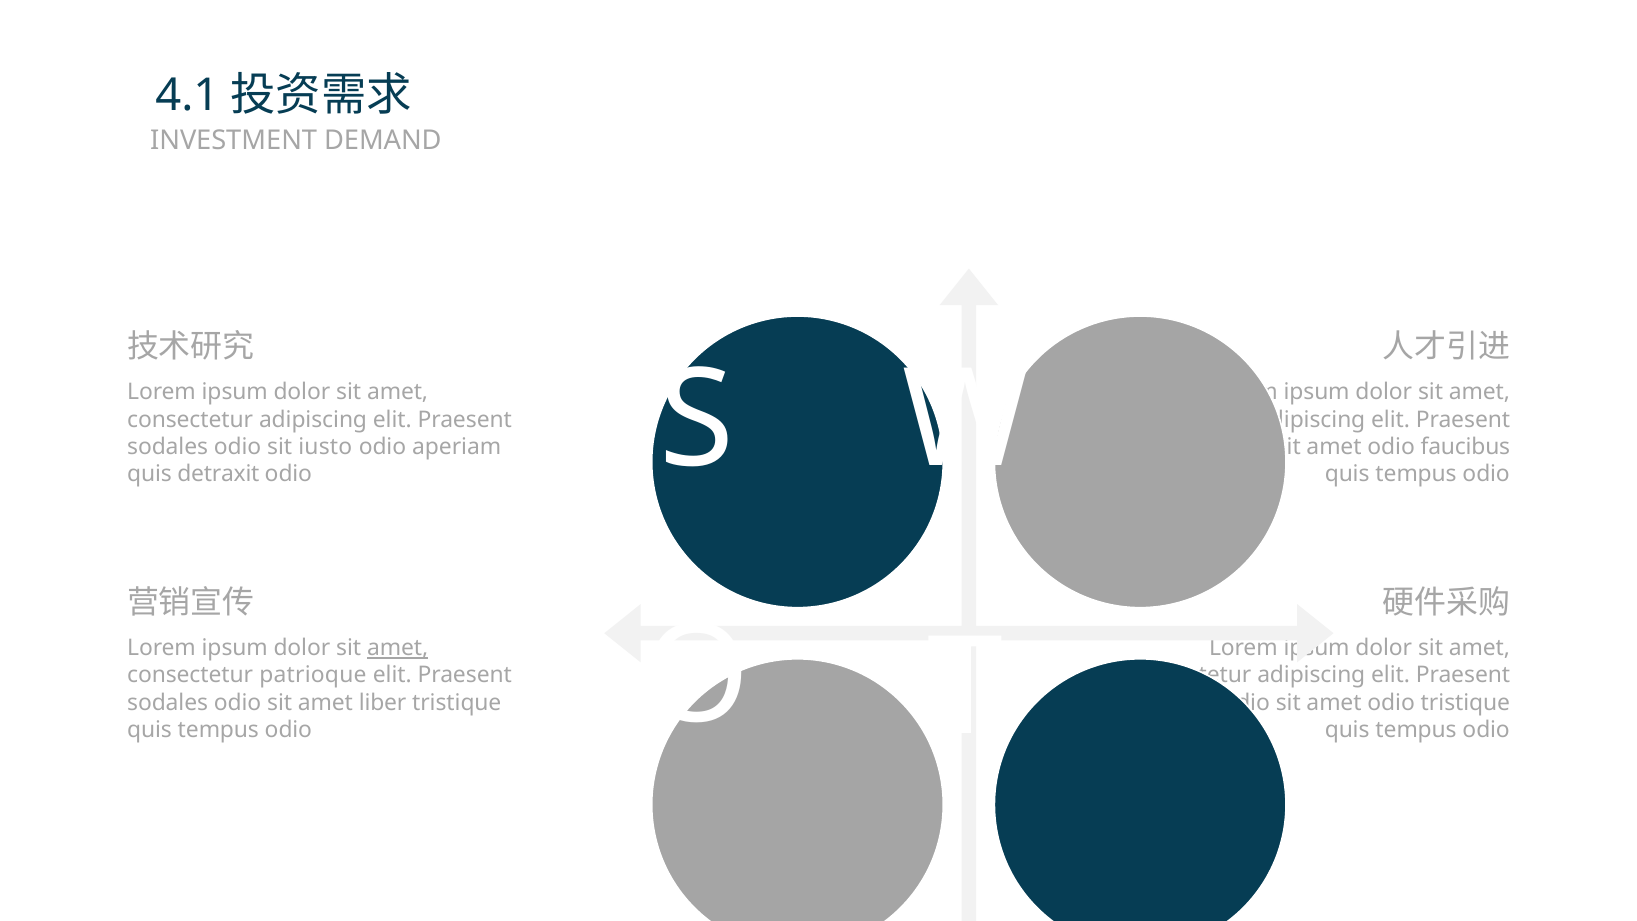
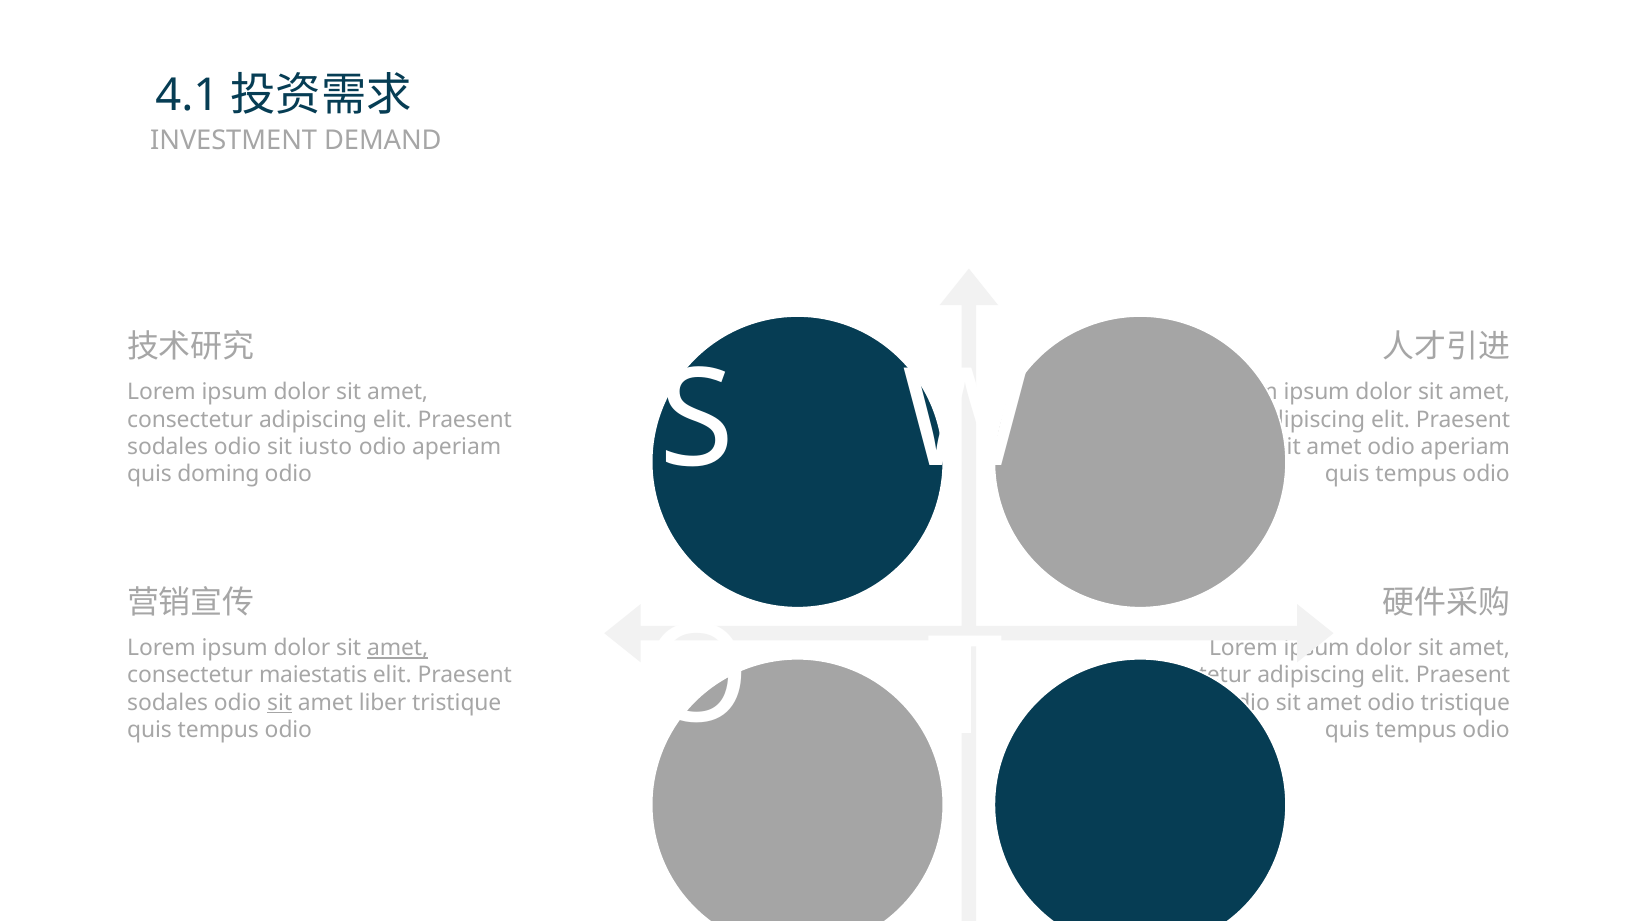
faucibus at (1465, 447): faucibus -> aperiam
detraxit: detraxit -> doming
patrioque: patrioque -> maiestatis
sit at (280, 703) underline: none -> present
